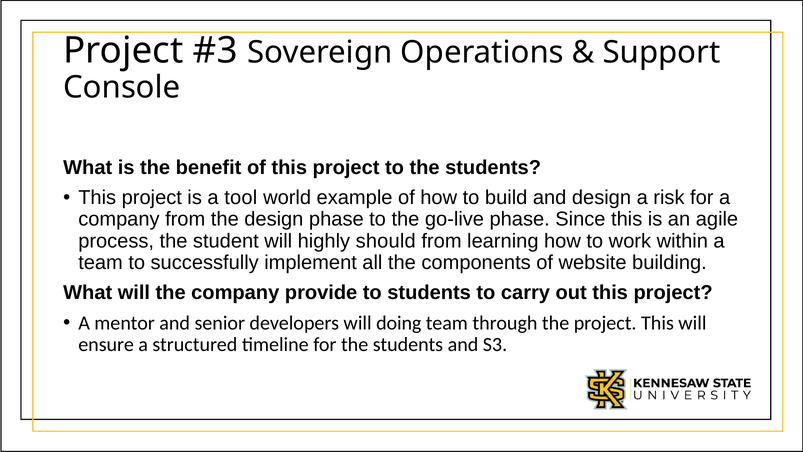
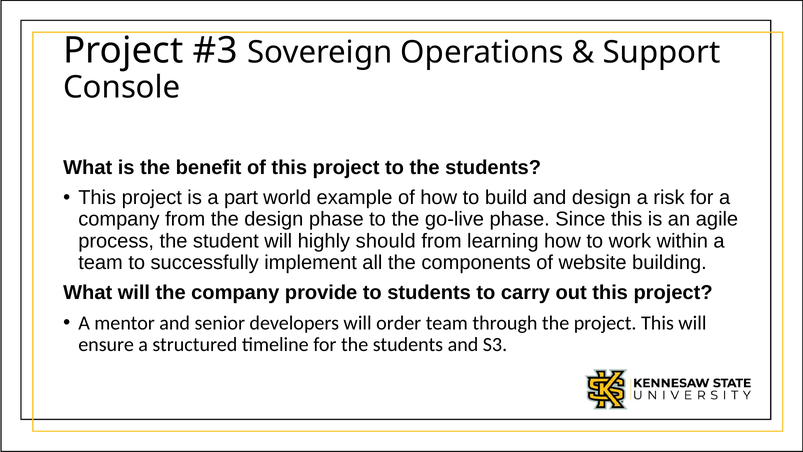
tool: tool -> part
doing: doing -> order
